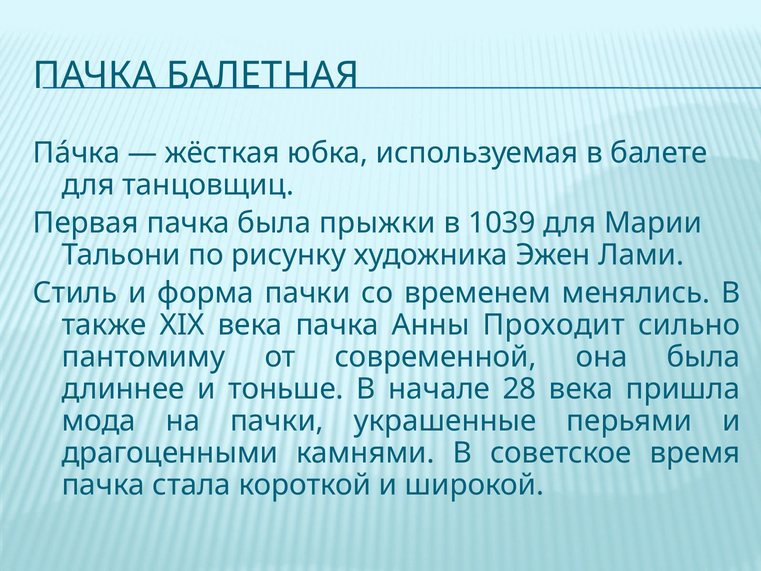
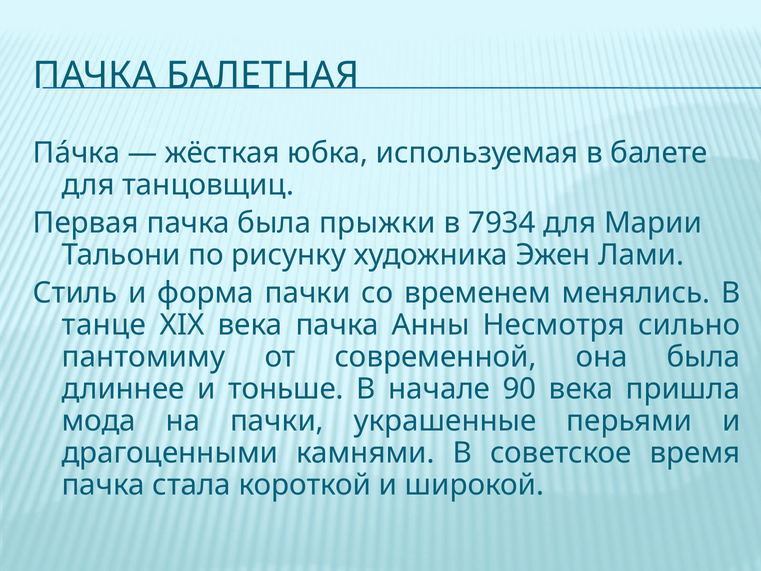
1039: 1039 -> 7934
также: также -> танце
Проходит: Проходит -> Несмотря
28: 28 -> 90
